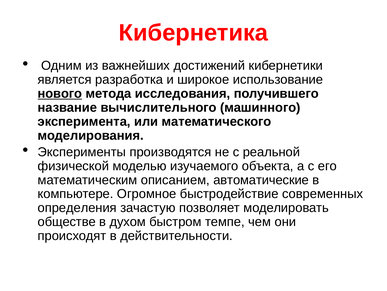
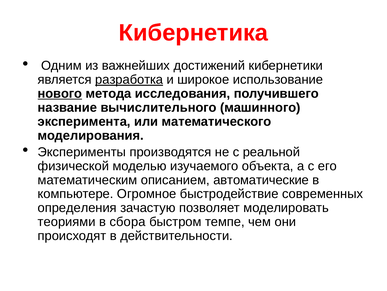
разработка underline: none -> present
обществе: обществе -> теориями
духом: духом -> сбора
